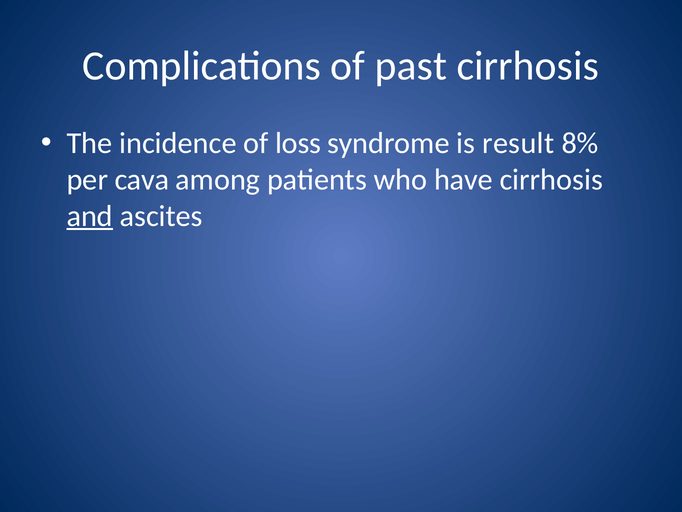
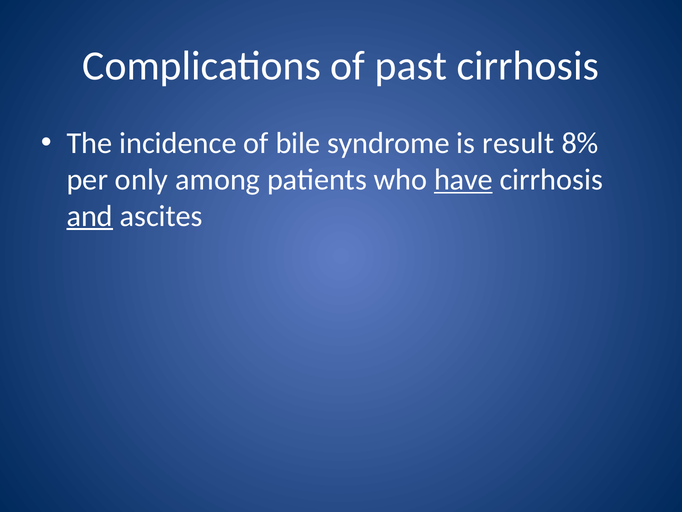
loss: loss -> bile
cava: cava -> only
have underline: none -> present
